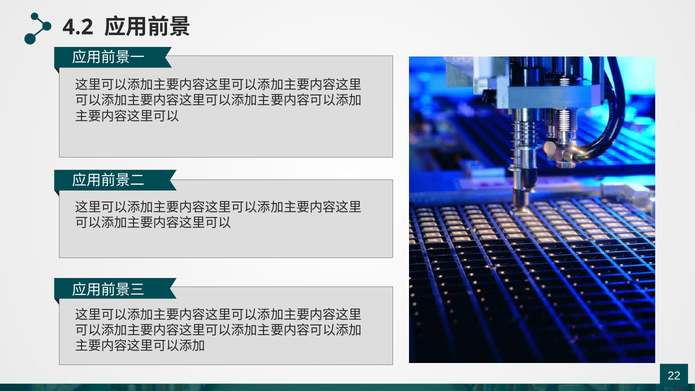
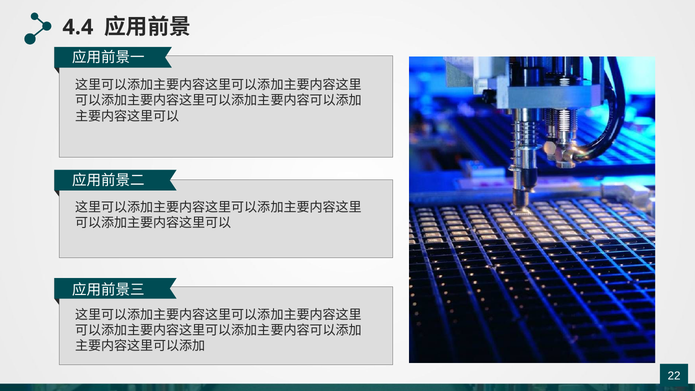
4.2: 4.2 -> 4.4
